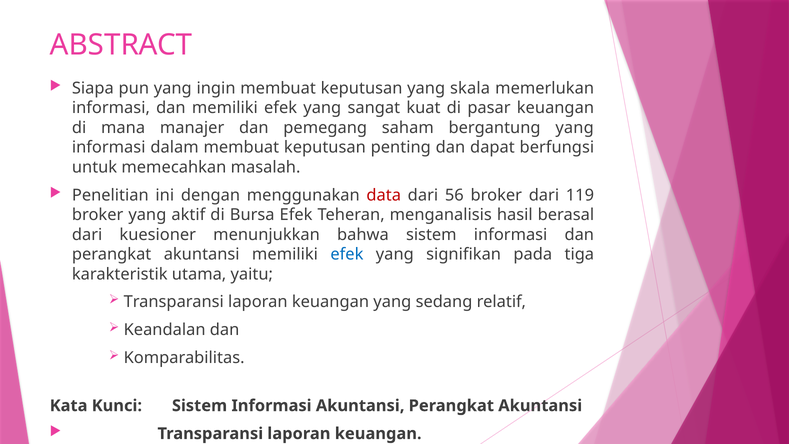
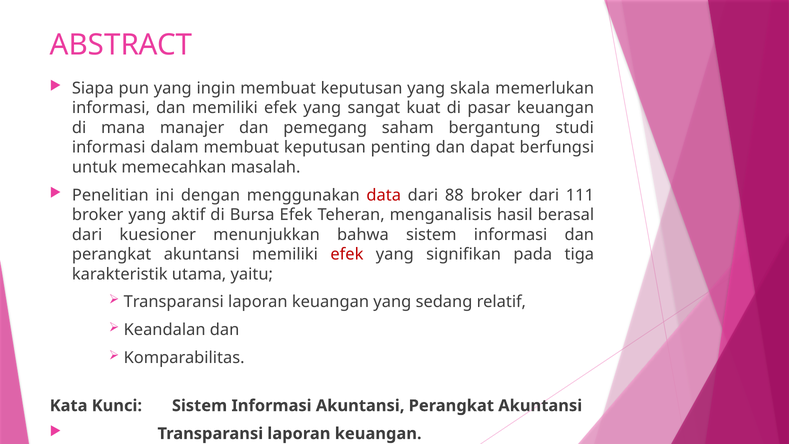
bergantung yang: yang -> studi
56: 56 -> 88
119: 119 -> 111
efek at (347, 254) colour: blue -> red
